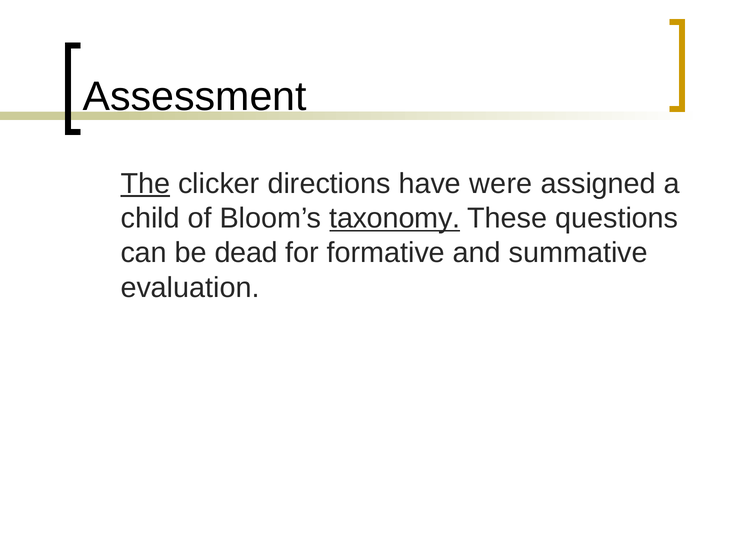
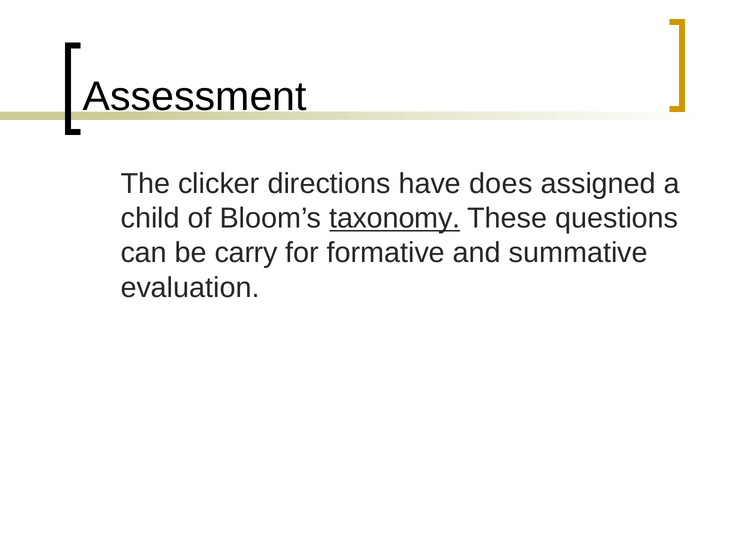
The underline: present -> none
were: were -> does
dead: dead -> carry
